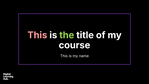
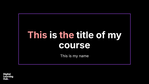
the colour: light green -> pink
